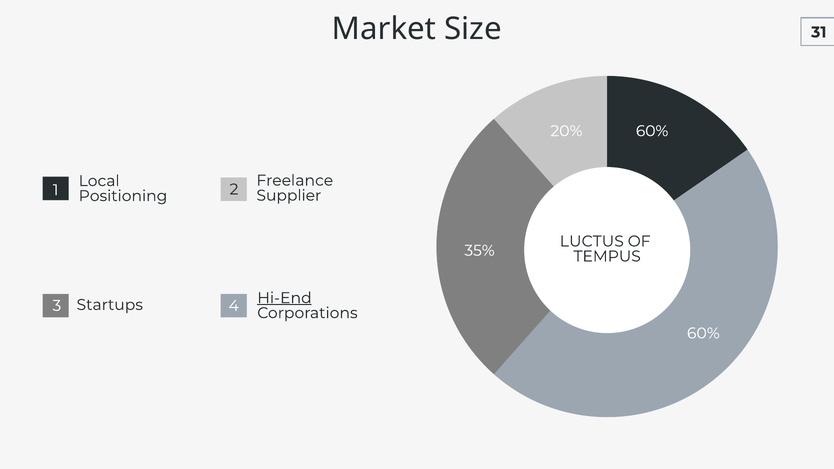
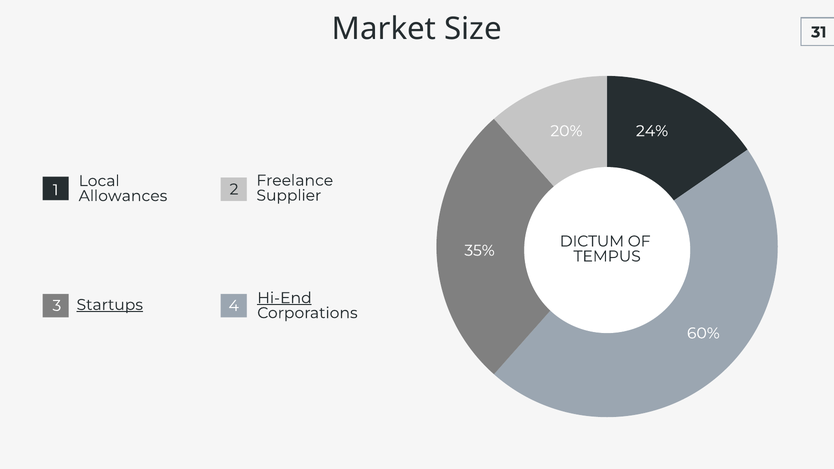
60% at (652, 131): 60% -> 24%
Positioning: Positioning -> Allowances
LUCTUS: LUCTUS -> DICTUM
Startups underline: none -> present
